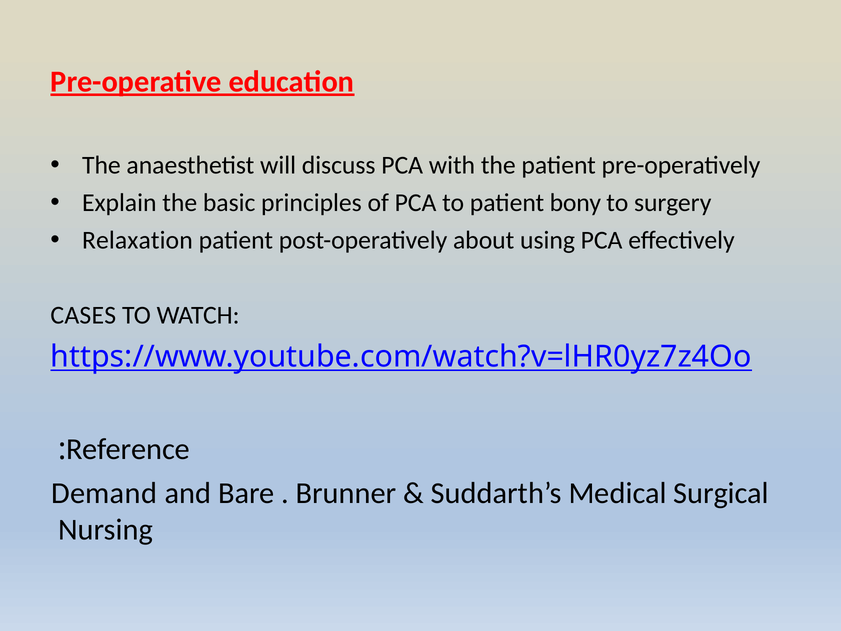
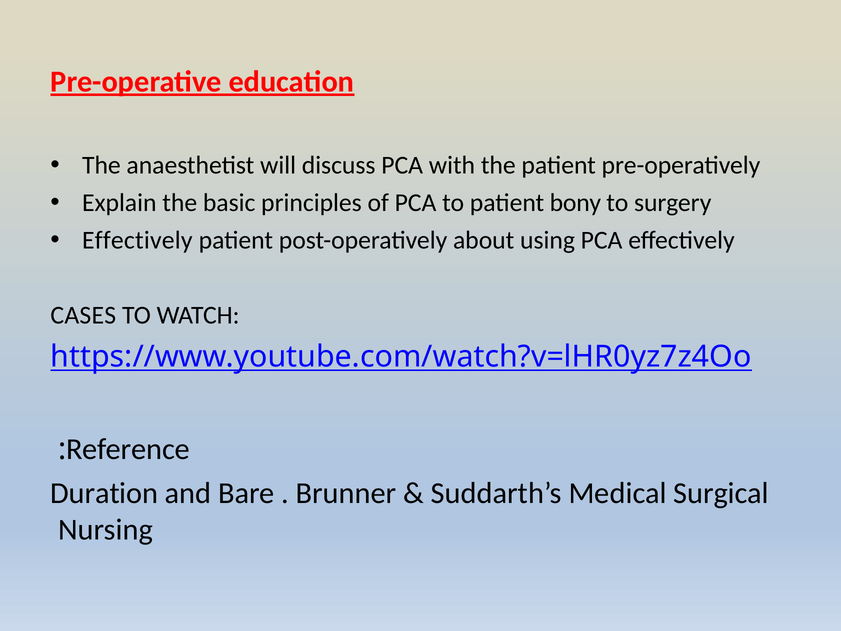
Relaxation at (137, 240): Relaxation -> Effectively
Demand: Demand -> Duration
